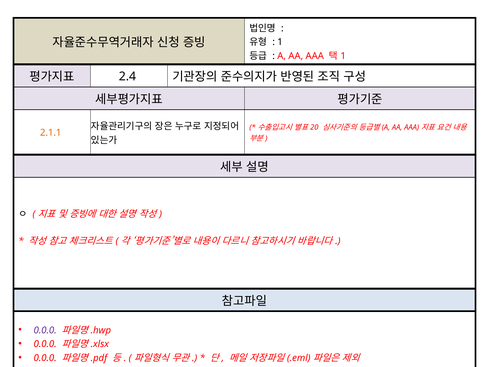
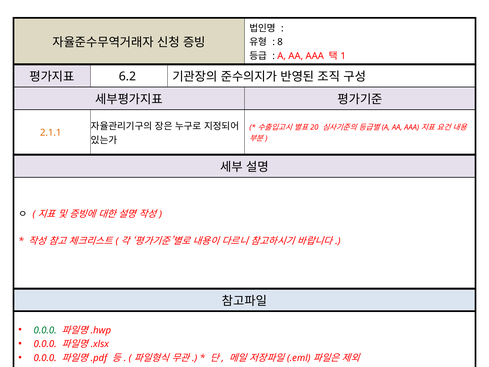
1 at (280, 42): 1 -> 8
2.4: 2.4 -> 6.2
0.0.0 at (45, 330) colour: purple -> green
